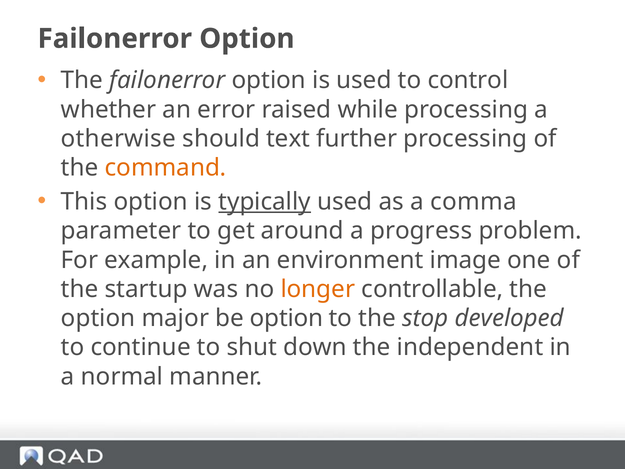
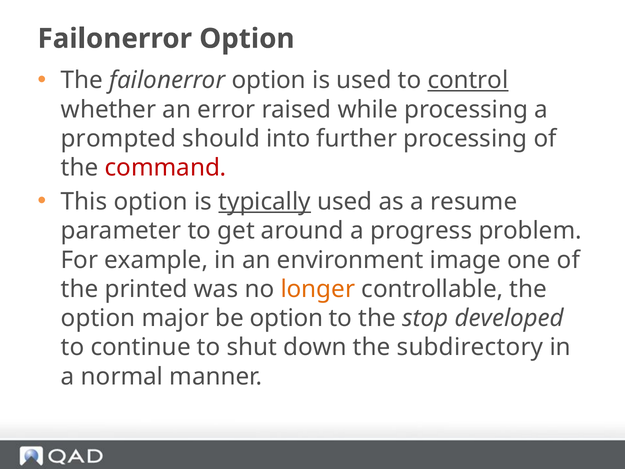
control underline: none -> present
otherwise: otherwise -> prompted
text: text -> into
command colour: orange -> red
comma: comma -> resume
startup: startup -> printed
independent: independent -> subdirectory
